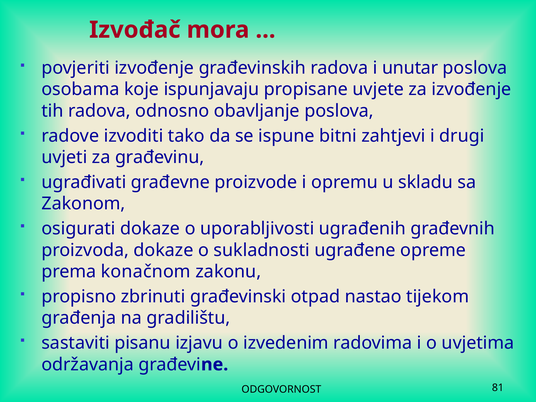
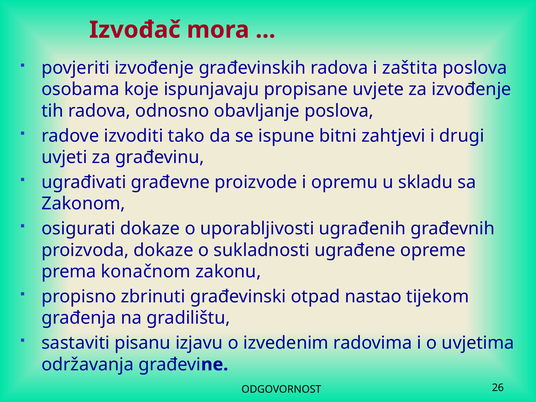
unutar: unutar -> zaštita
81: 81 -> 26
